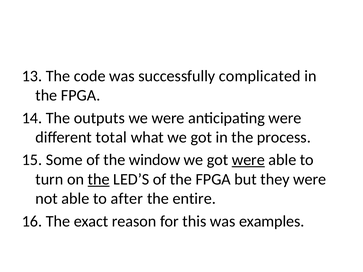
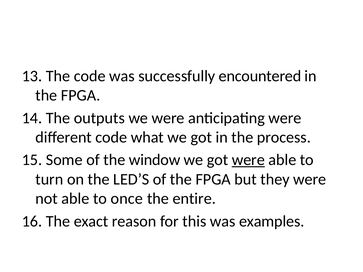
complicated: complicated -> encountered
different total: total -> code
the at (99, 179) underline: present -> none
after: after -> once
